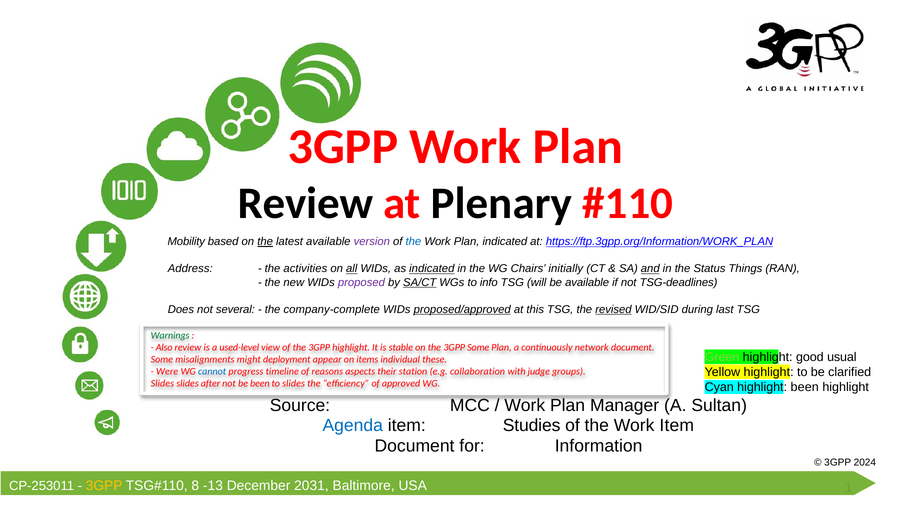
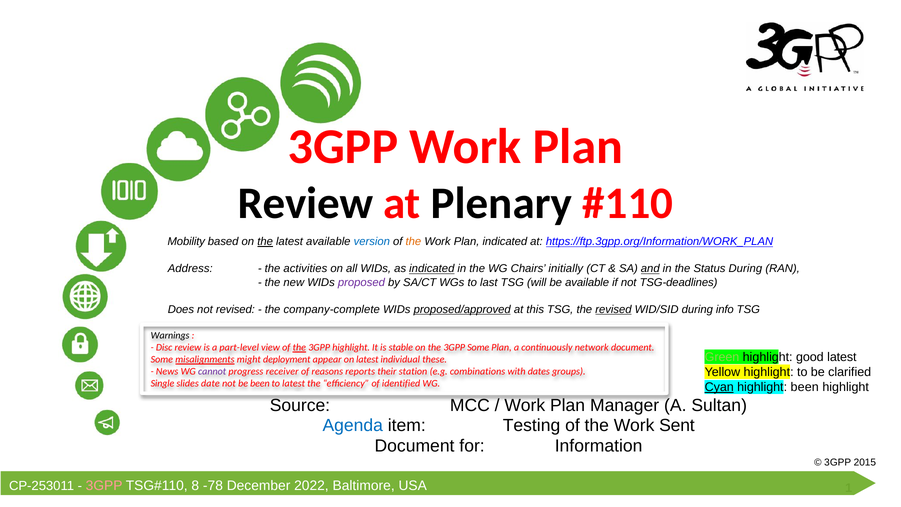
version colour: purple -> blue
the at (413, 242) colour: blue -> orange
all underline: present -> none
Status Things: Things -> During
SA/CT underline: present -> none
info: info -> last
not several: several -> revised
last: last -> info
Warnings colour: green -> black
Also: Also -> Disc
used-level: used-level -> part-level
the at (299, 348) underline: none -> present
good usual: usual -> latest
misalignments underline: none -> present
on items: items -> latest
Were: Were -> News
cannot colour: blue -> purple
timeline: timeline -> receiver
aspects: aspects -> reports
collaboration: collaboration -> combinations
judge: judge -> dates
Slides at (162, 384): Slides -> Single
after: after -> date
to slides: slides -> latest
approved: approved -> identified
Cyan underline: none -> present
Studies: Studies -> Testing
Work Item: Item -> Sent
2024: 2024 -> 2015
3GPP at (104, 486) colour: yellow -> pink
-13: -13 -> -78
2031: 2031 -> 2022
